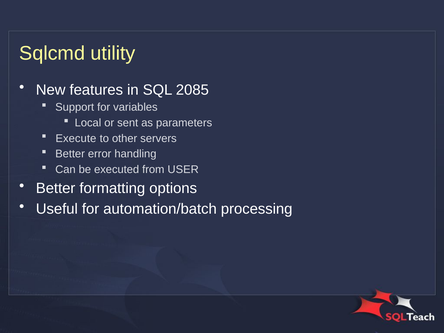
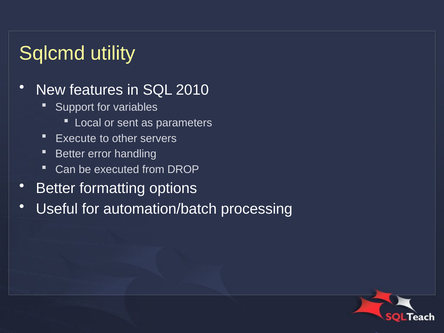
2085: 2085 -> 2010
USER: USER -> DROP
